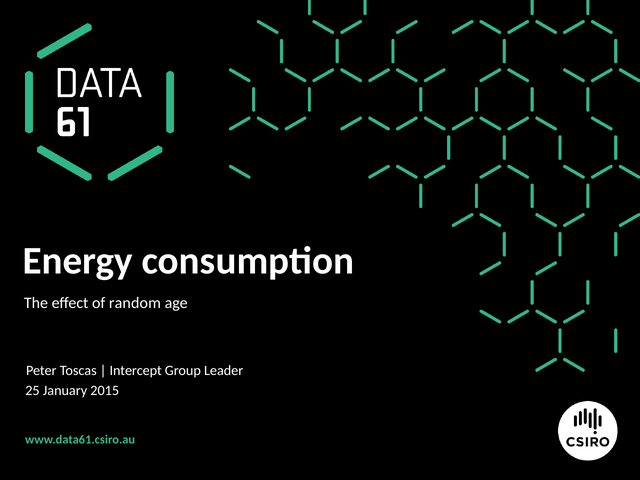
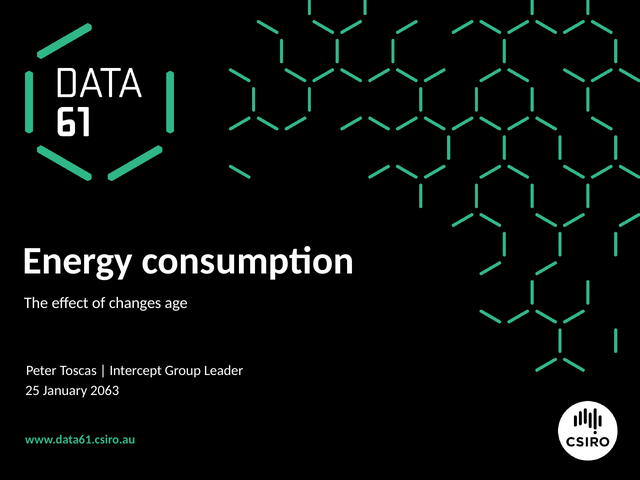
random: random -> changes
2015: 2015 -> 2063
